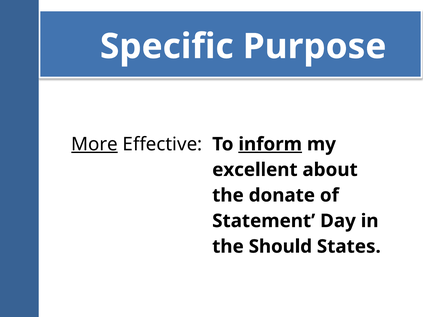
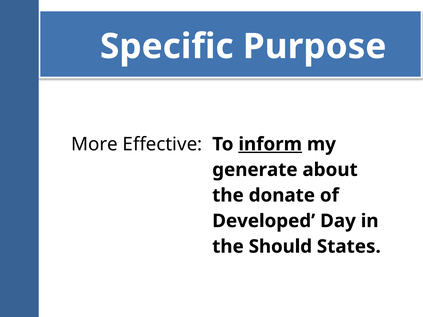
More underline: present -> none
excellent: excellent -> generate
Statement: Statement -> Developed
